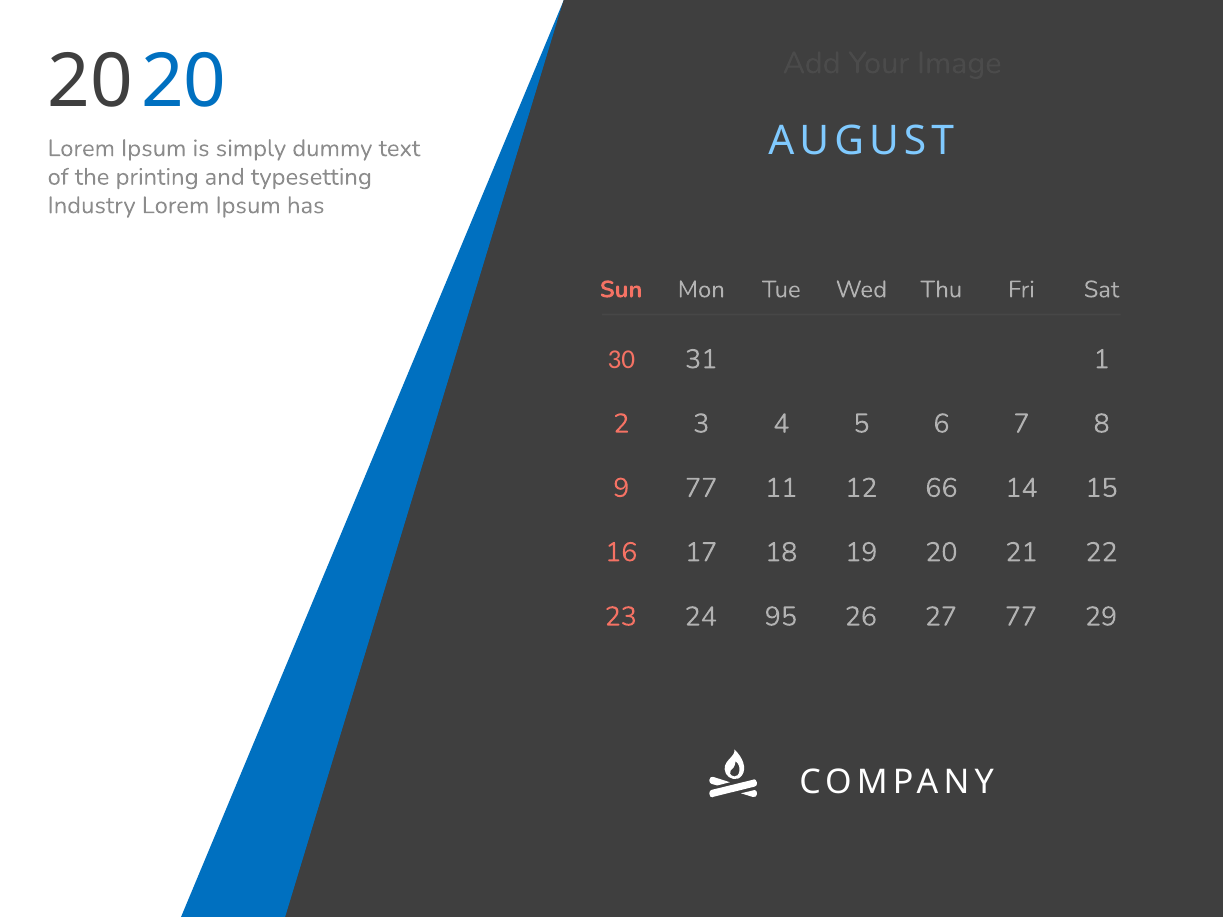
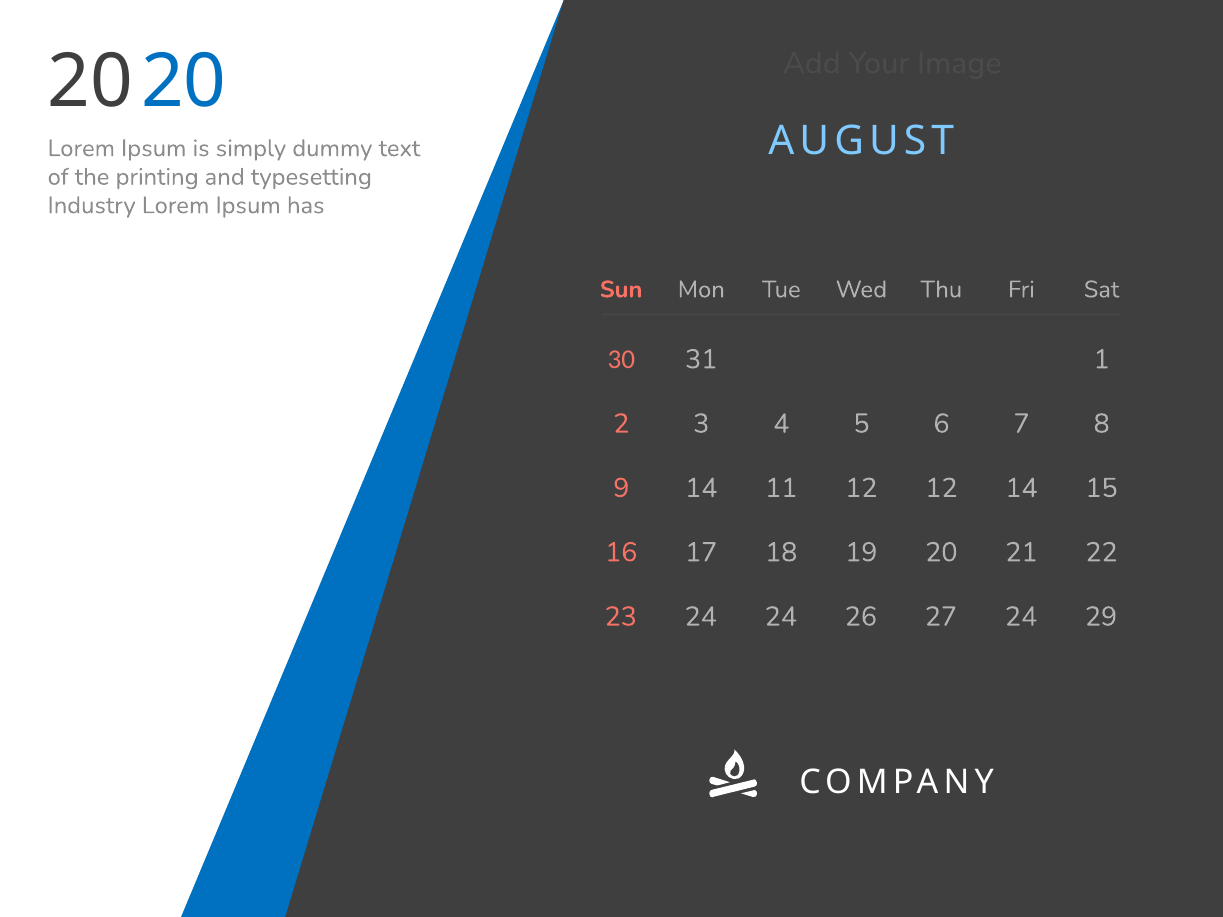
9 77: 77 -> 14
12 66: 66 -> 12
24 95: 95 -> 24
27 77: 77 -> 24
